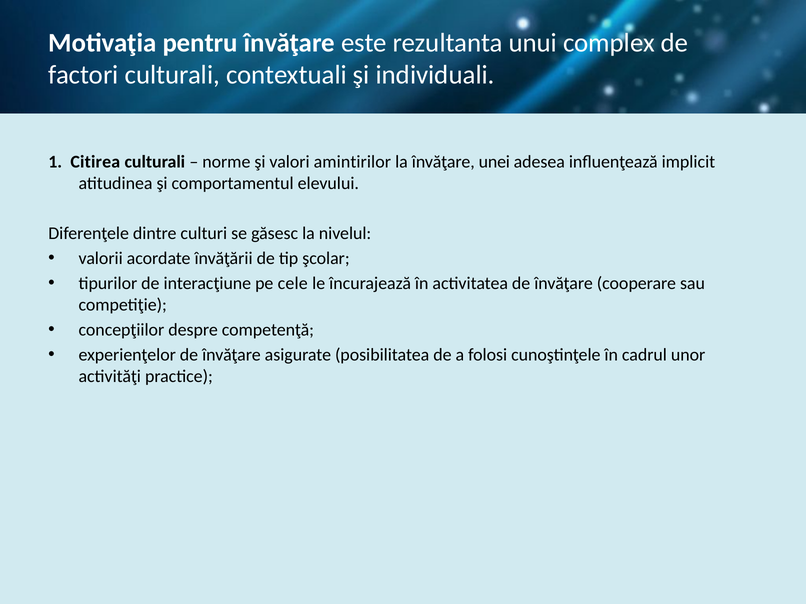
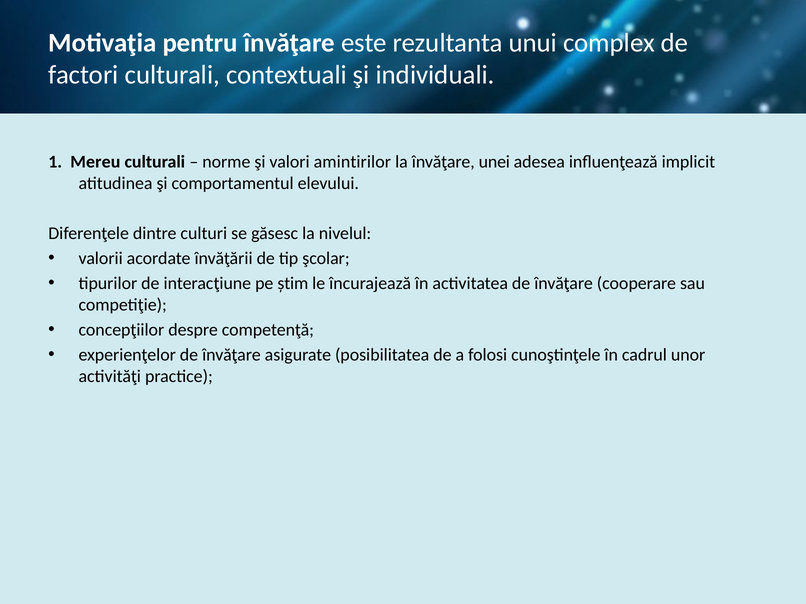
Citirea: Citirea -> Mereu
cele: cele -> ştim
